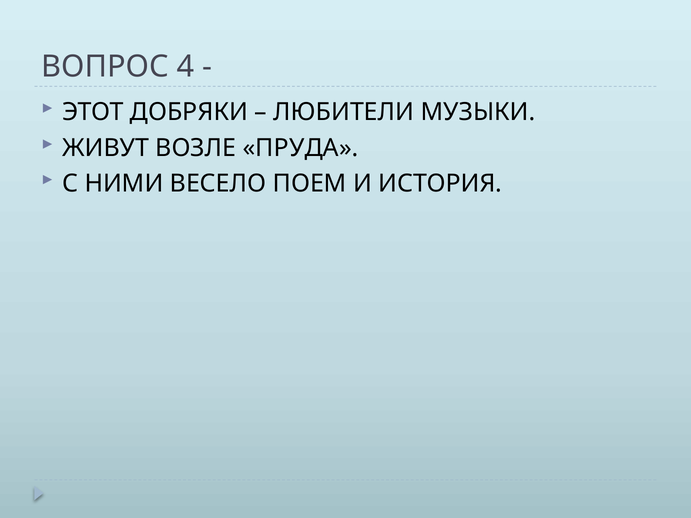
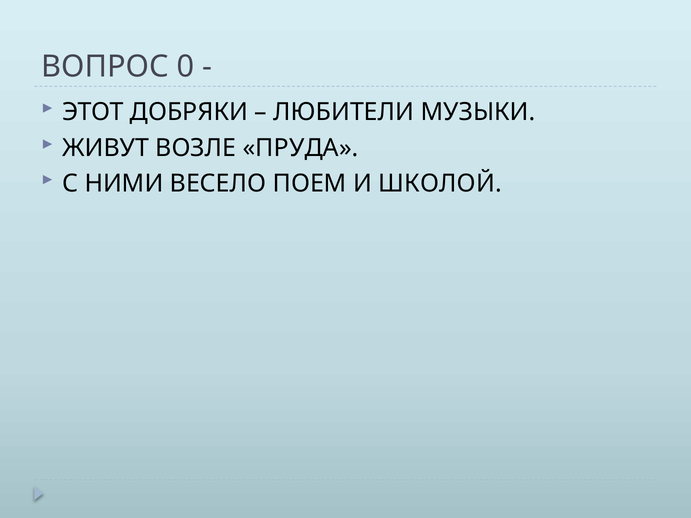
4: 4 -> 0
ИСТОРИЯ: ИСТОРИЯ -> ШКОЛОЙ
